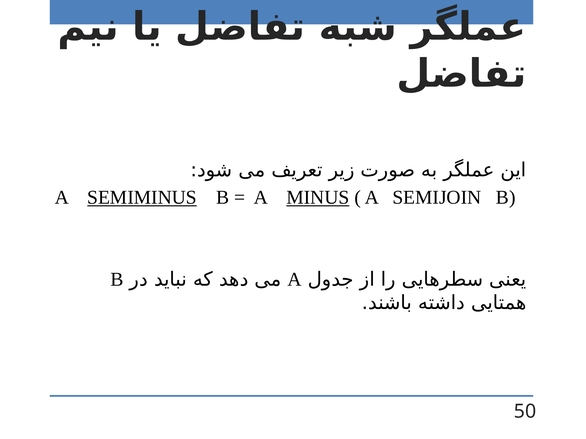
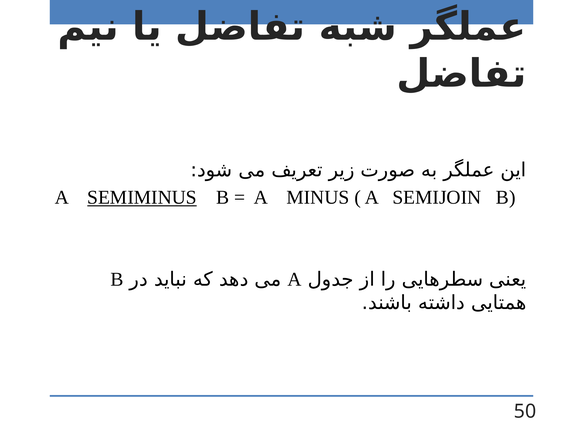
MINUS underline: present -> none
